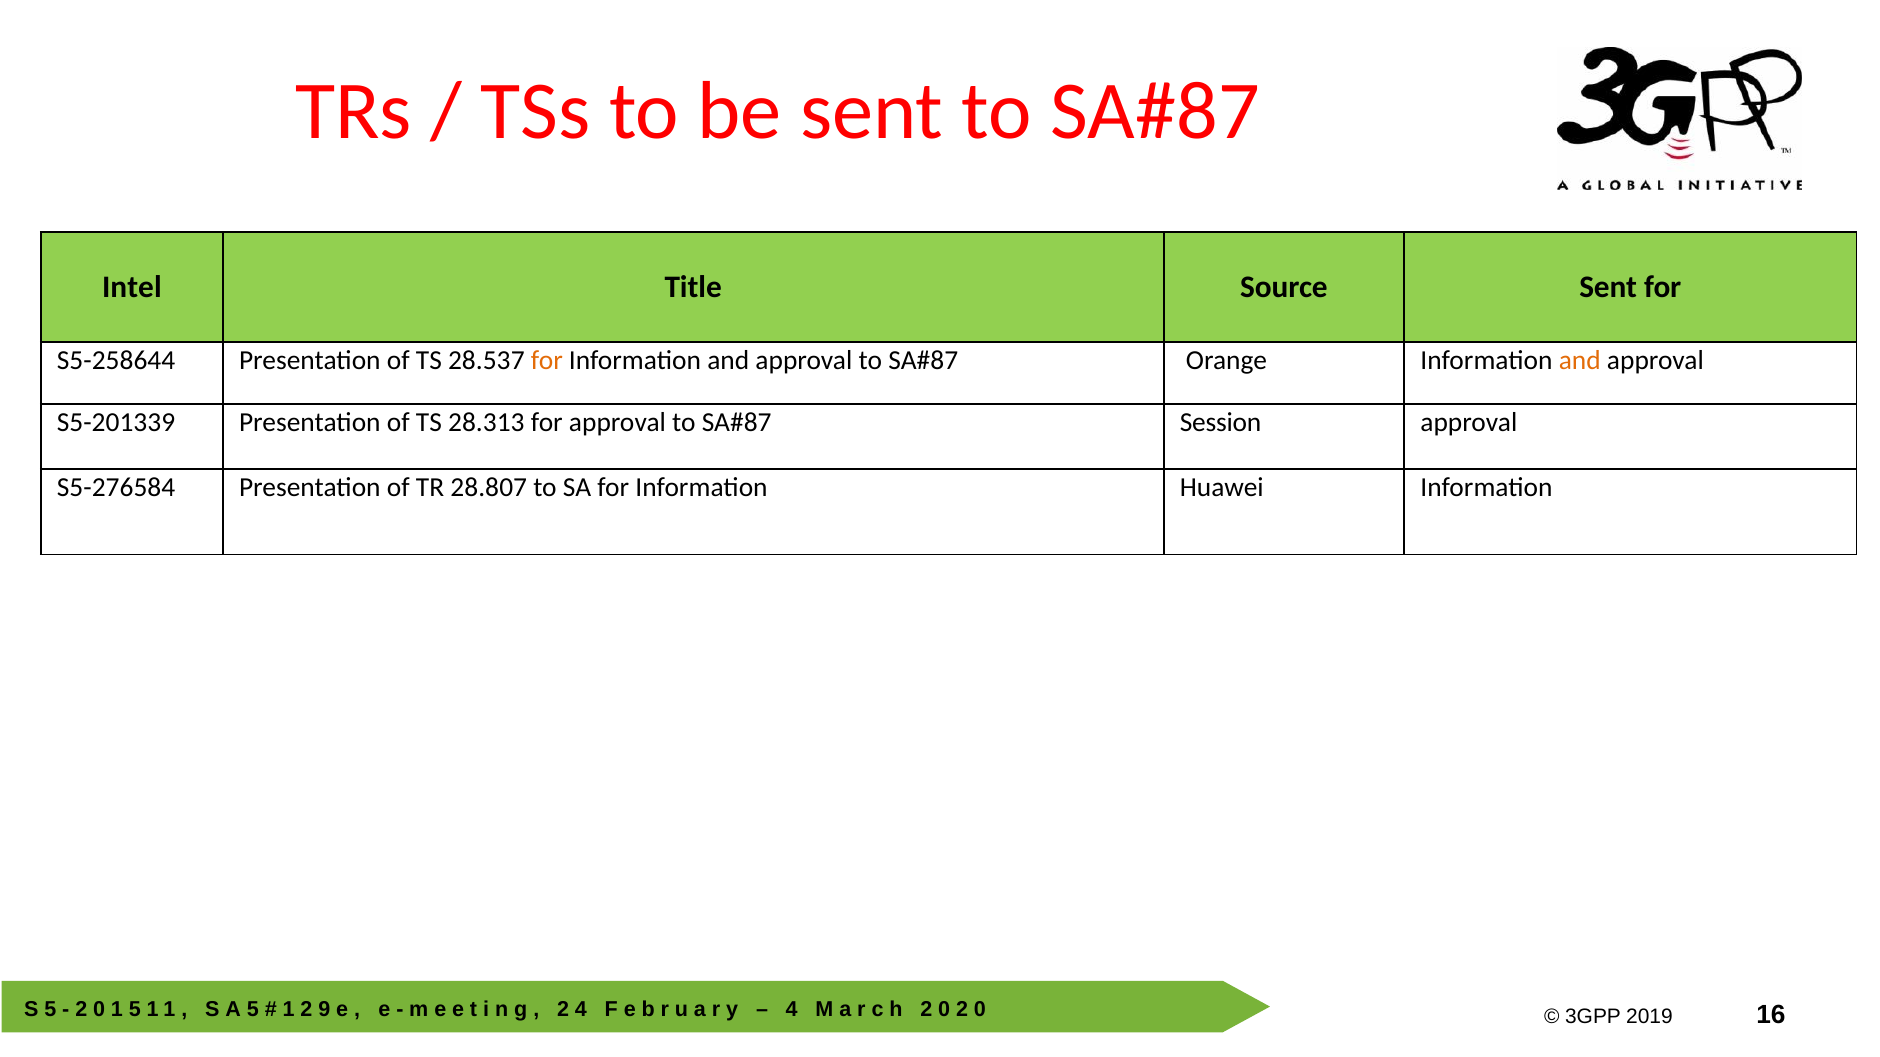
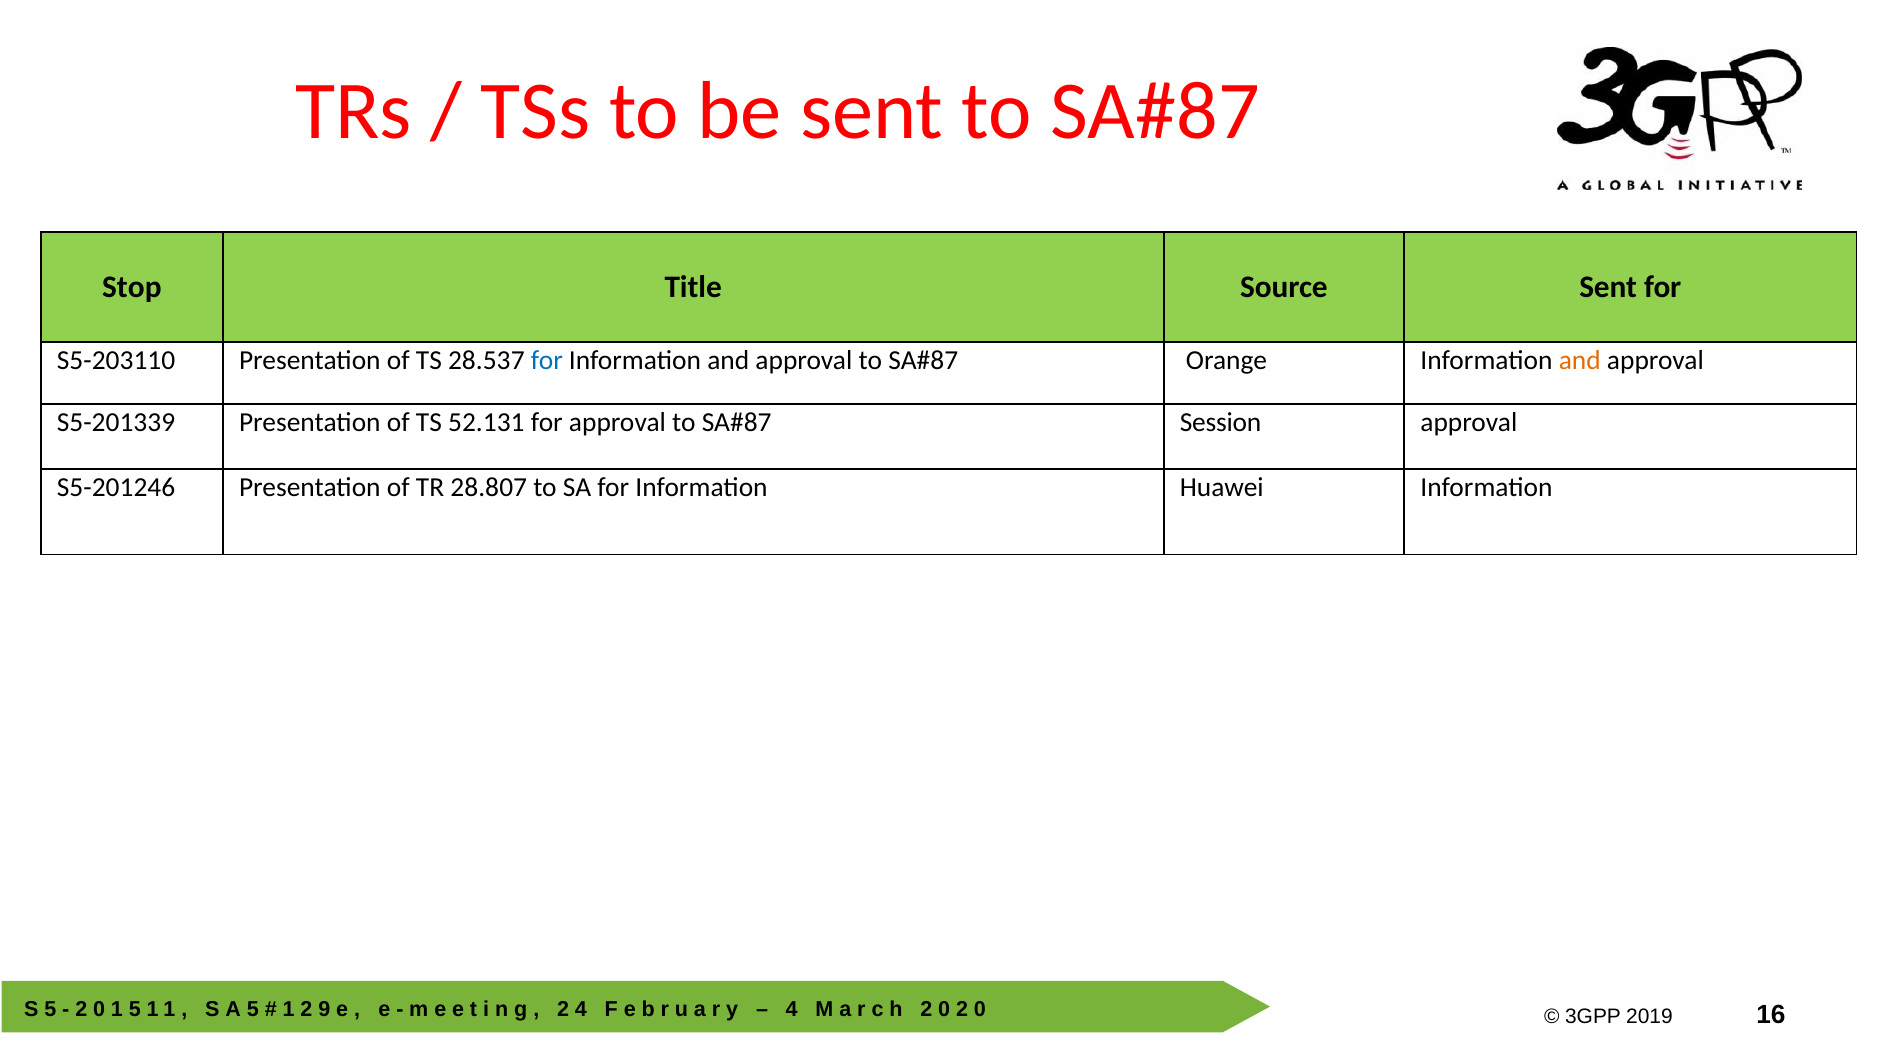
Intel: Intel -> Stop
S5-258644: S5-258644 -> S5-203110
for at (547, 360) colour: orange -> blue
28.313: 28.313 -> 52.131
S5-276584: S5-276584 -> S5-201246
